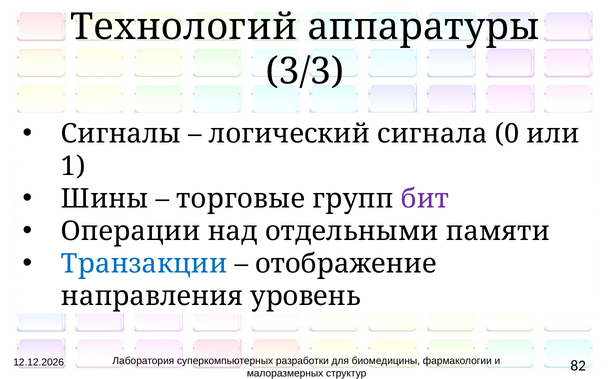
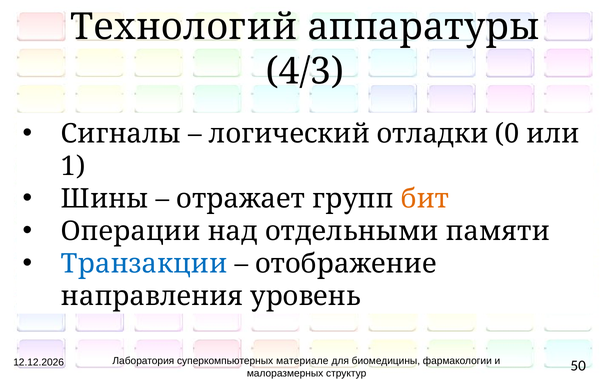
3/3: 3/3 -> 4/3
сигнала: сигнала -> отладки
торговые: торговые -> отражает
бит colour: purple -> orange
разработки: разработки -> материале
82: 82 -> 50
